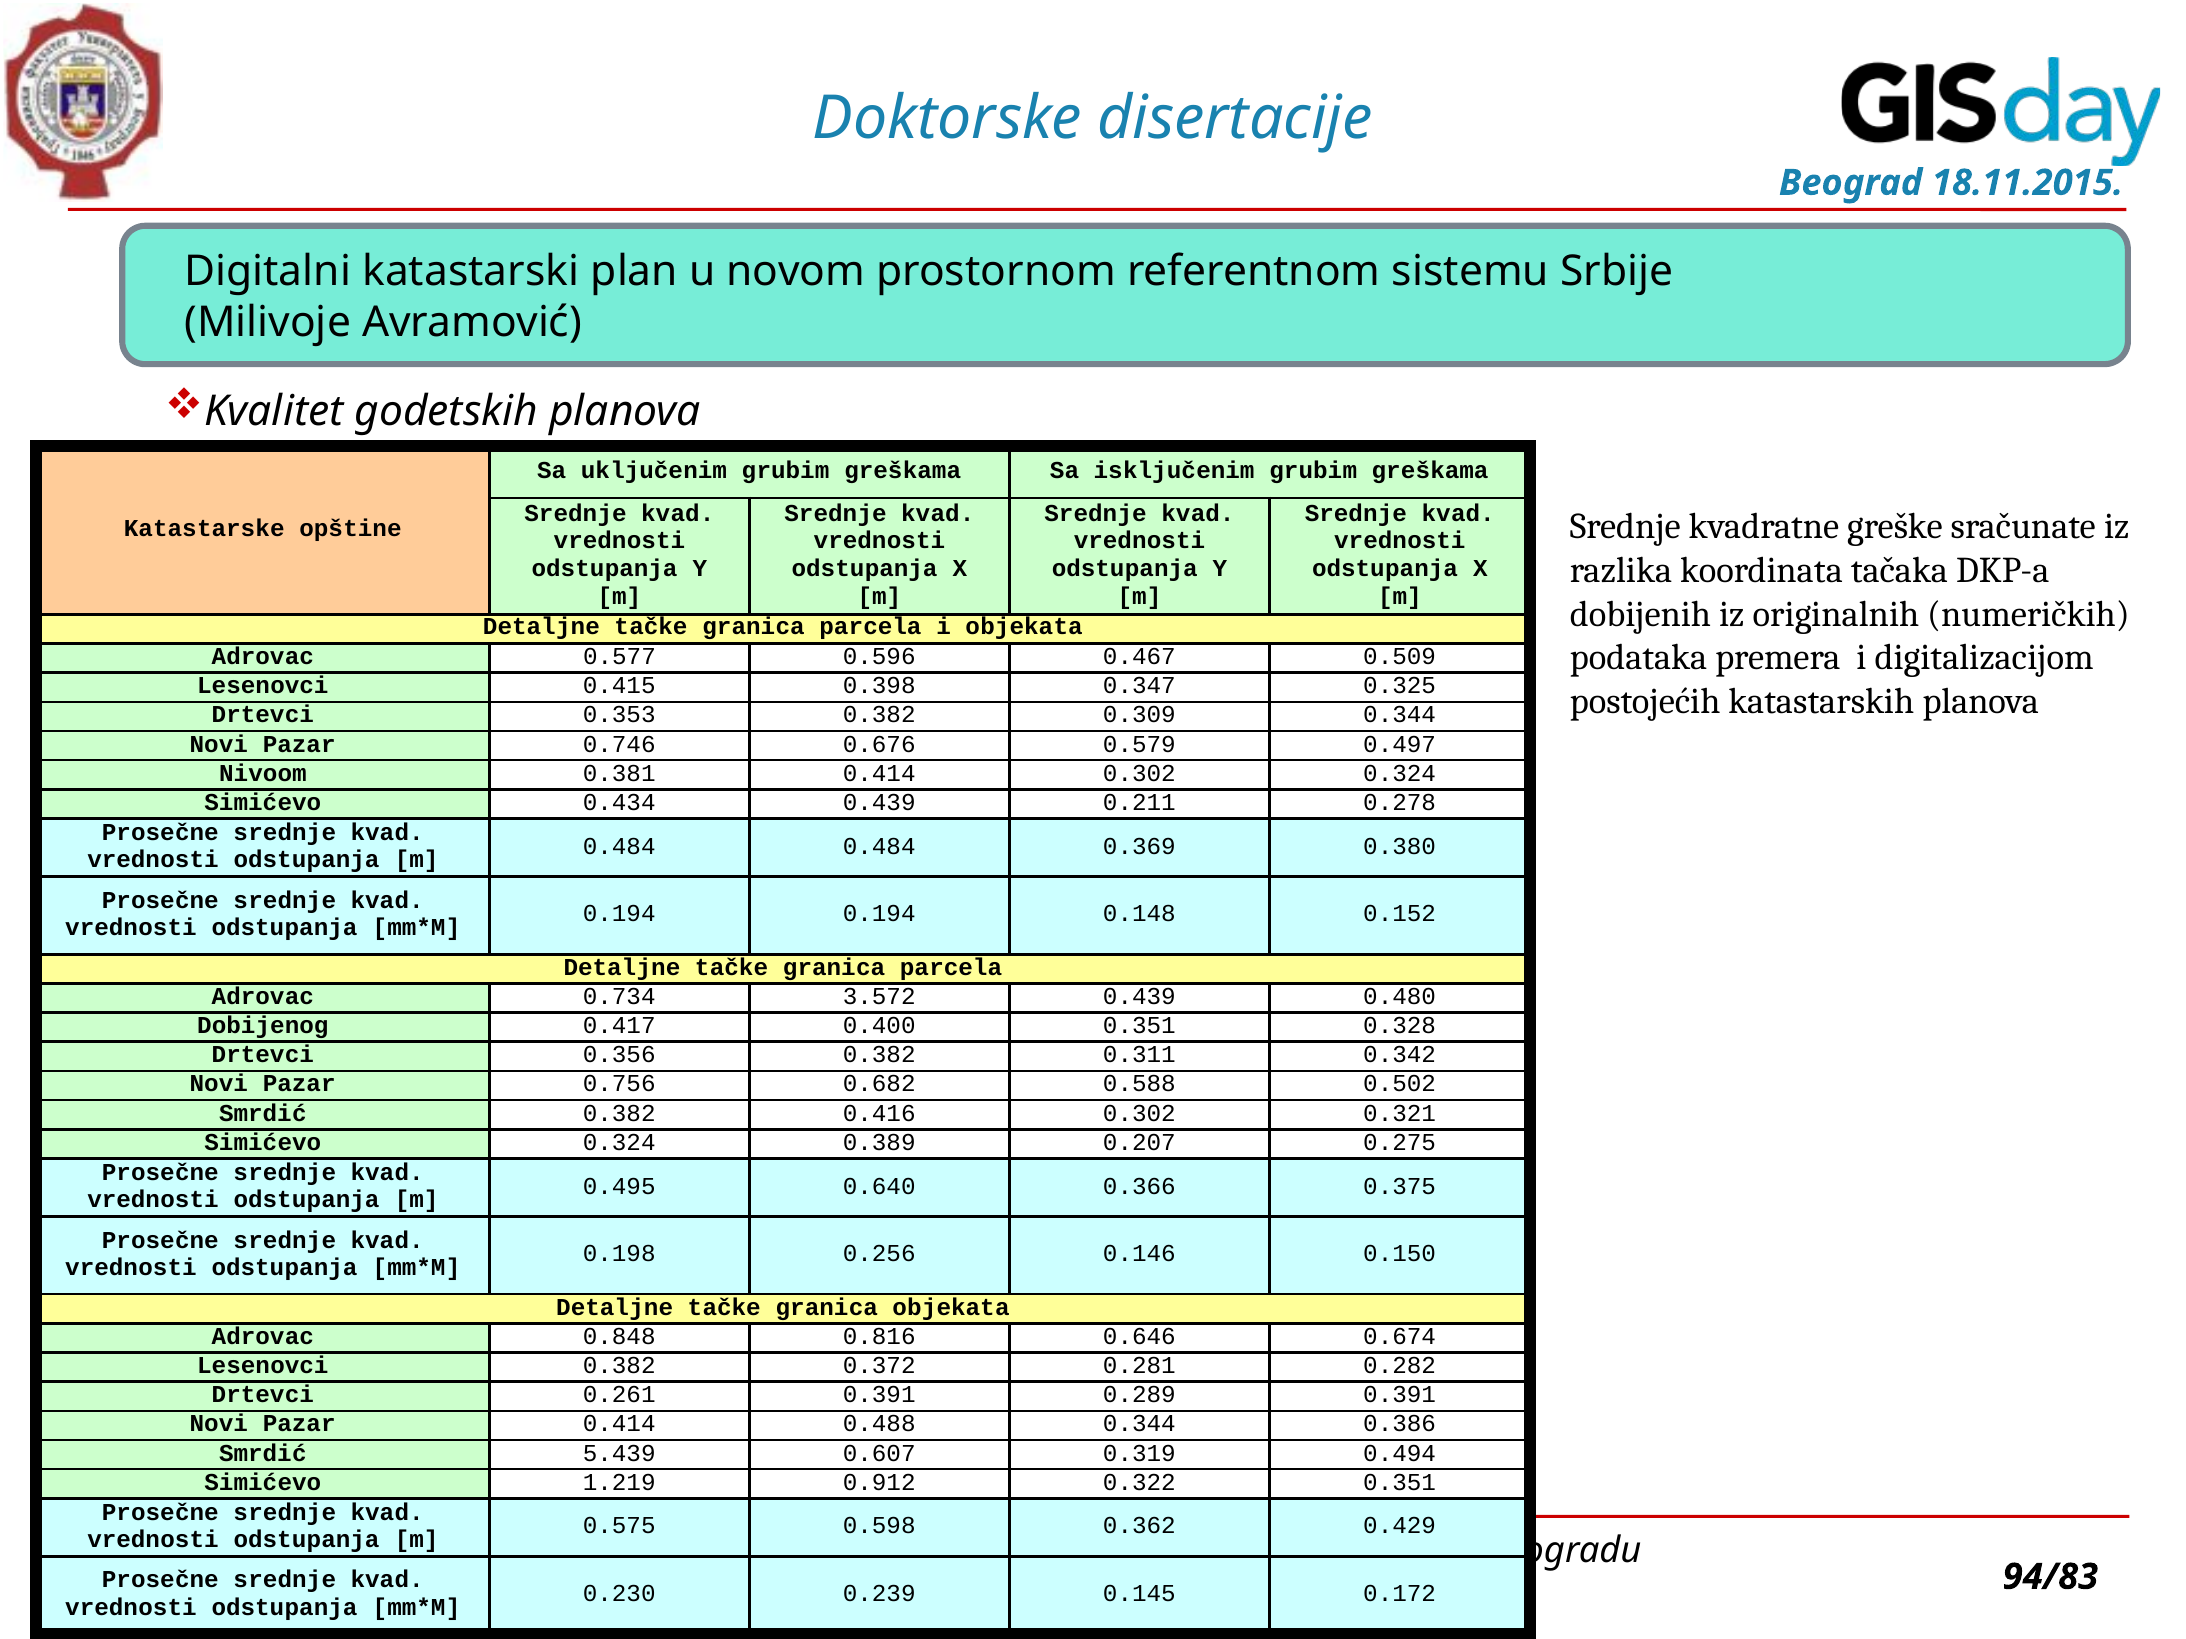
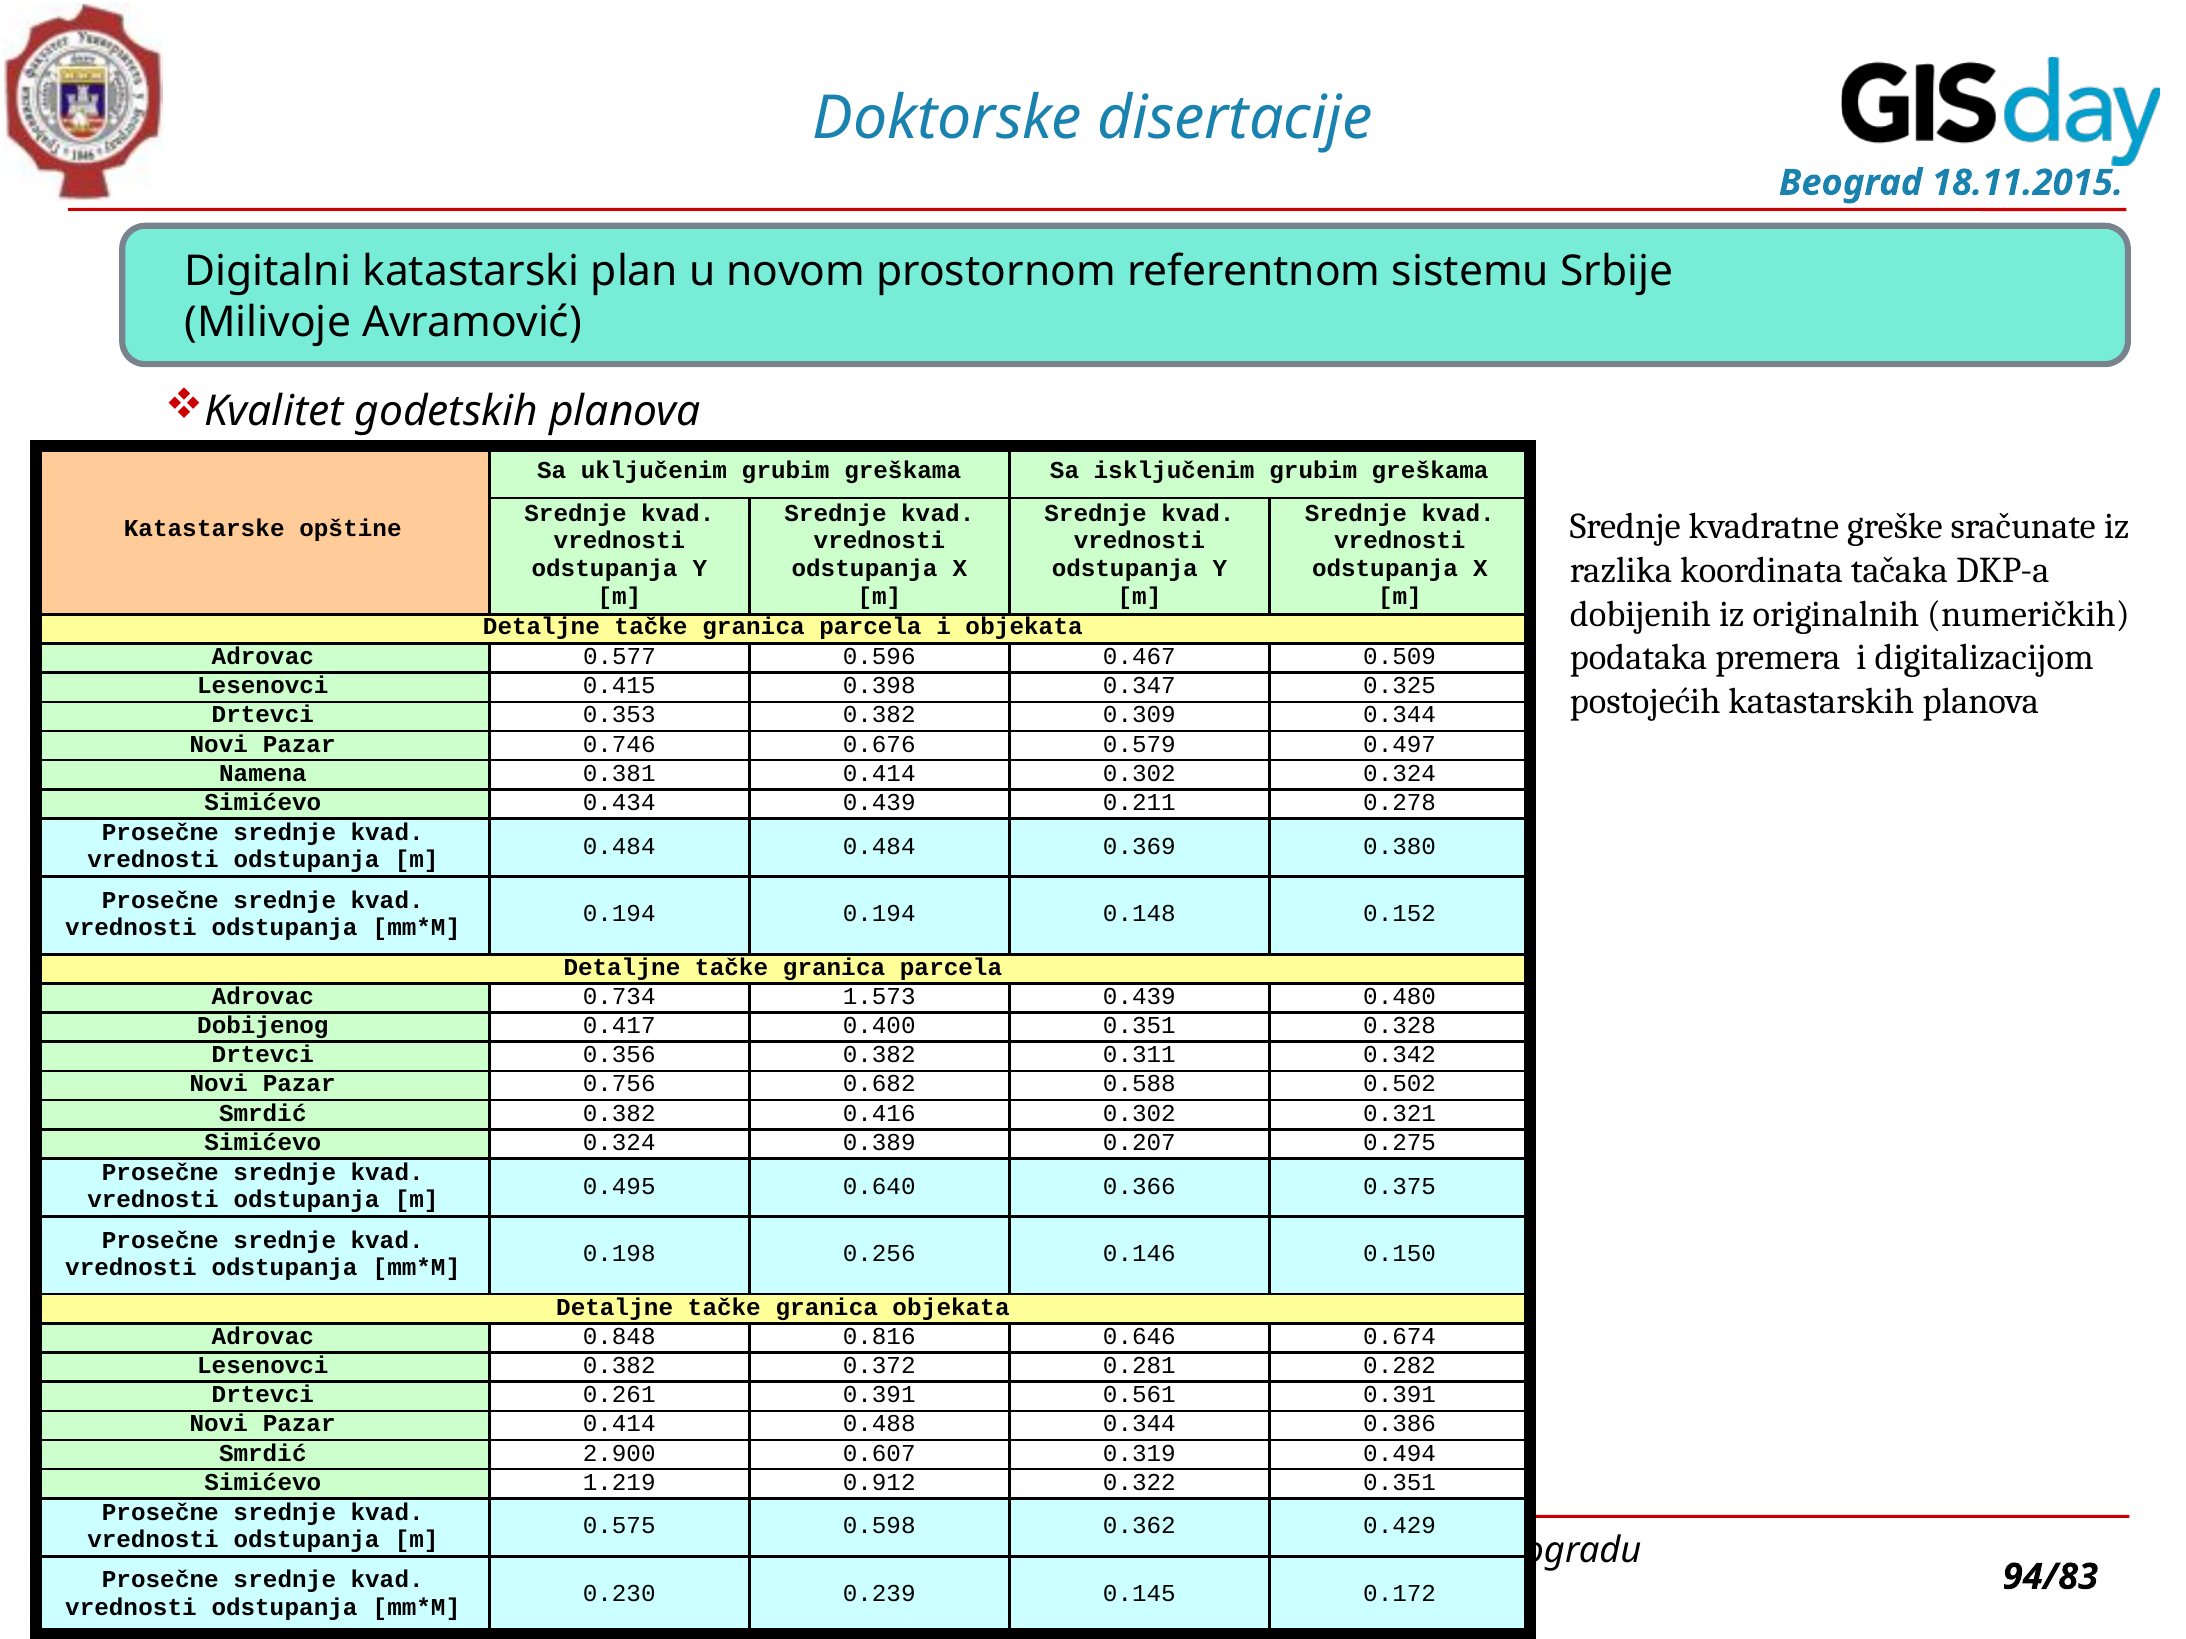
Nivoom: Nivoom -> Namena
3.572: 3.572 -> 1.573
0.289: 0.289 -> 0.561
5.439: 5.439 -> 2.900
